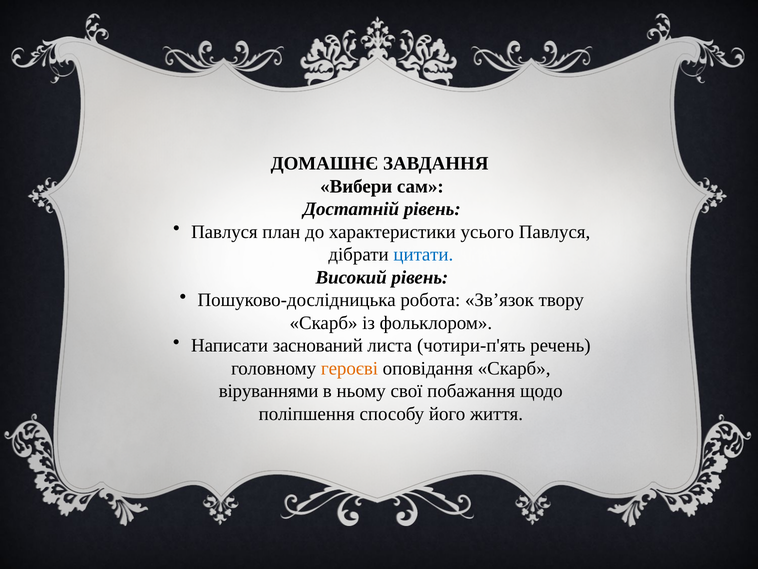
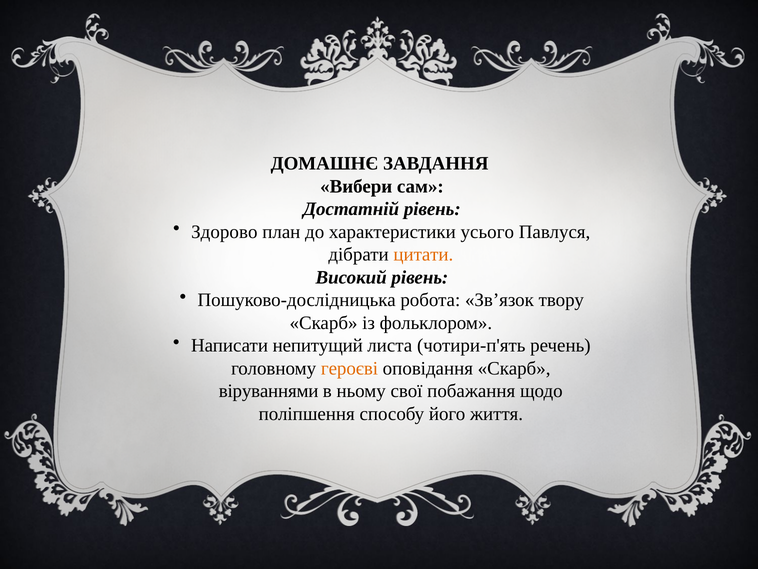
Павлуся at (224, 232): Павлуся -> Здорово
цитати colour: blue -> orange
заснований: заснований -> непитущий
